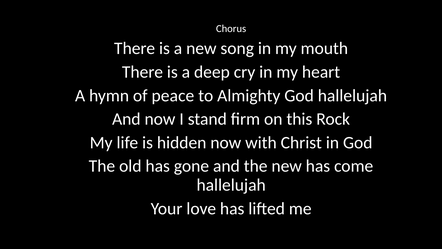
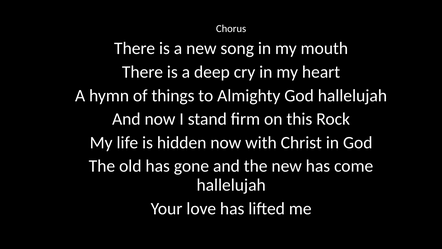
peace: peace -> things
